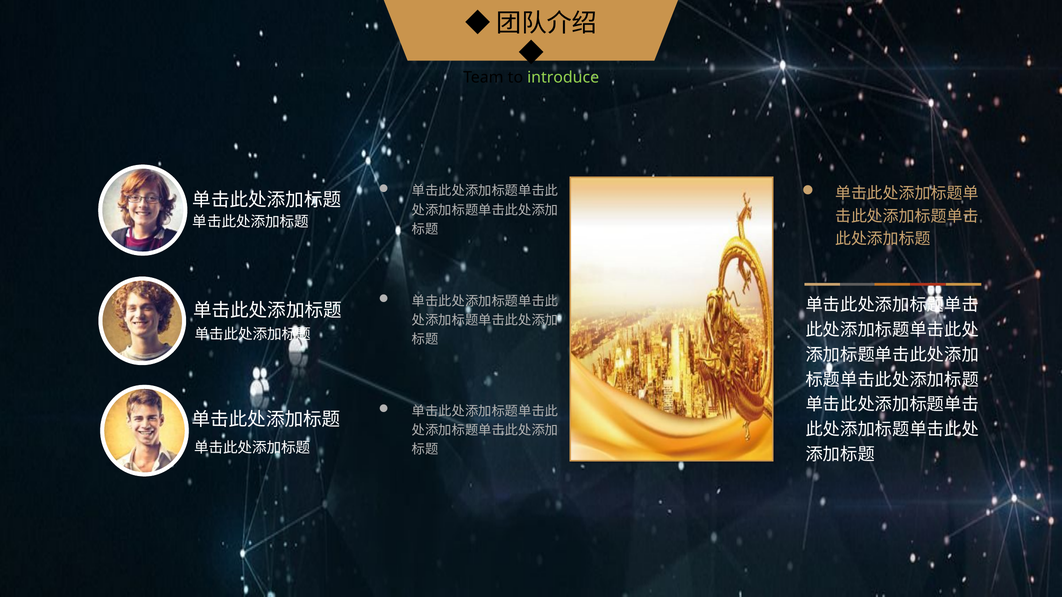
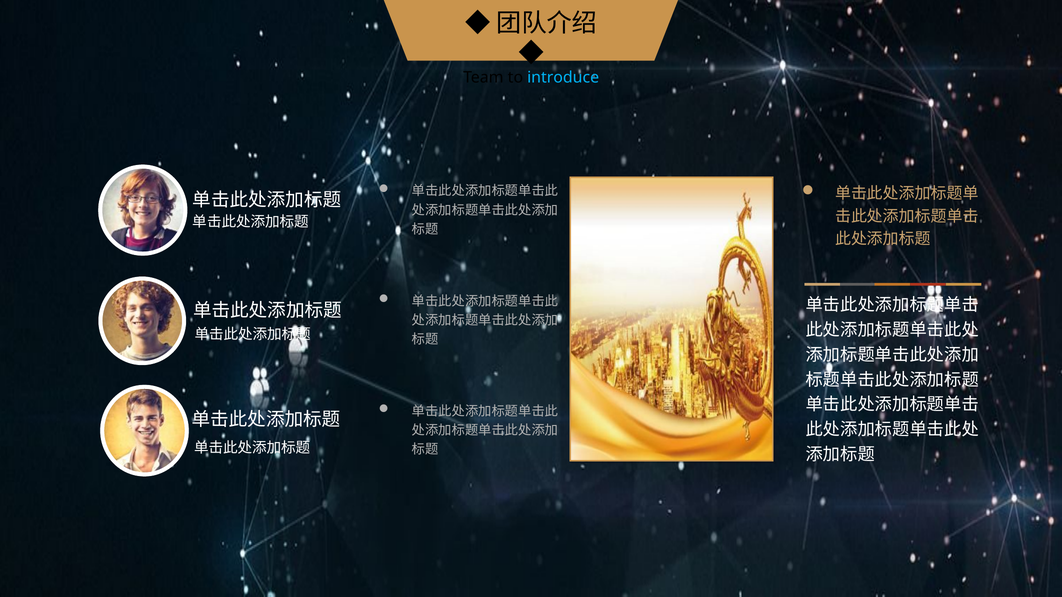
introduce colour: light green -> light blue
